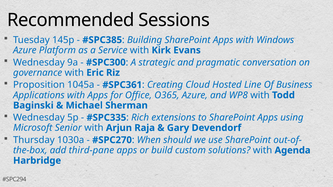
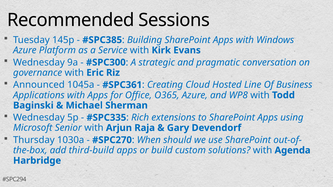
Proposition: Proposition -> Announced
third-pane: third-pane -> third-build
